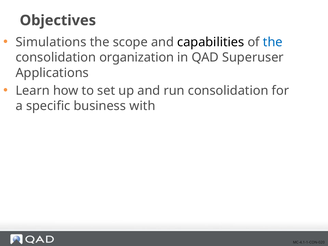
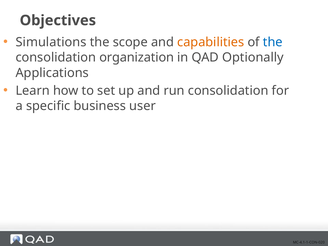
capabilities colour: black -> orange
Superuser: Superuser -> Optionally
with: with -> user
